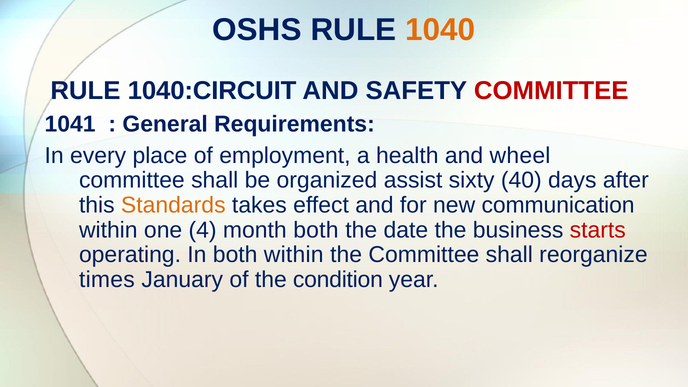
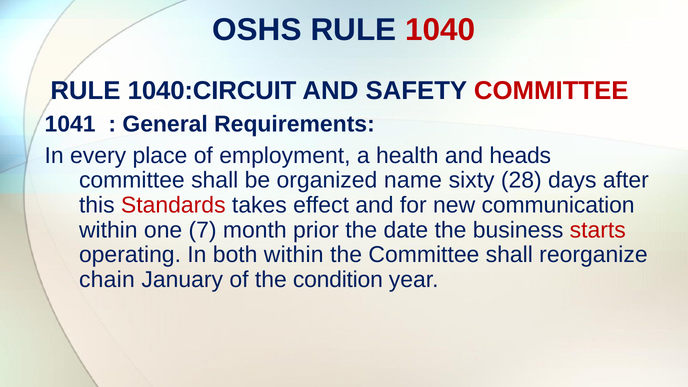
1040 colour: orange -> red
wheel: wheel -> heads
assist: assist -> name
40: 40 -> 28
Standards colour: orange -> red
4: 4 -> 7
month both: both -> prior
times: times -> chain
